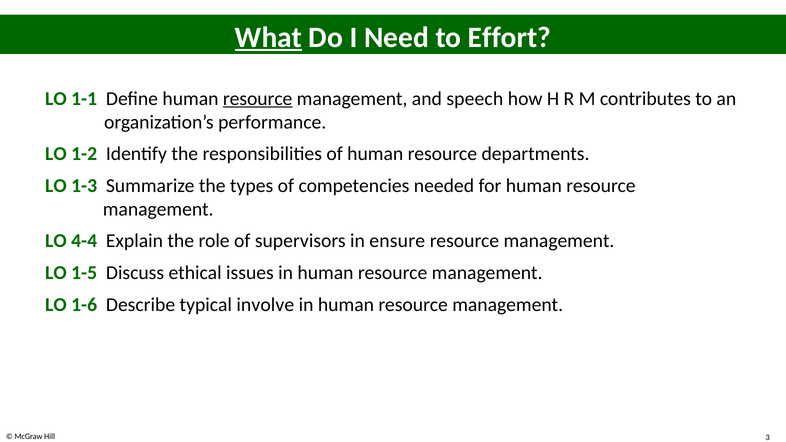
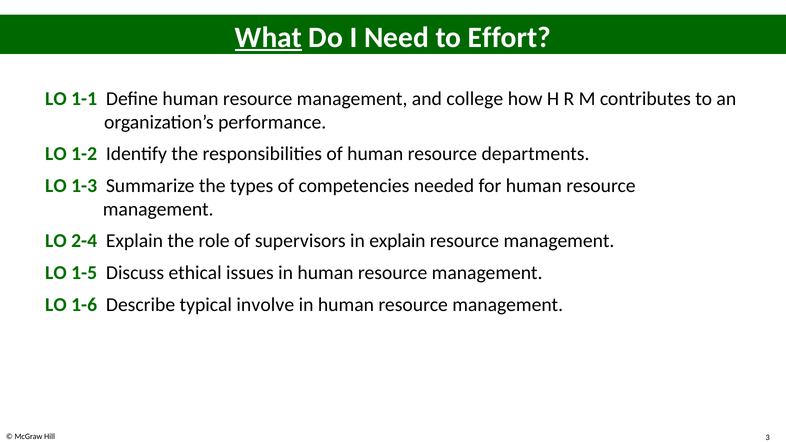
resource at (258, 99) underline: present -> none
speech: speech -> college
4-4: 4-4 -> 2-4
in ensure: ensure -> explain
